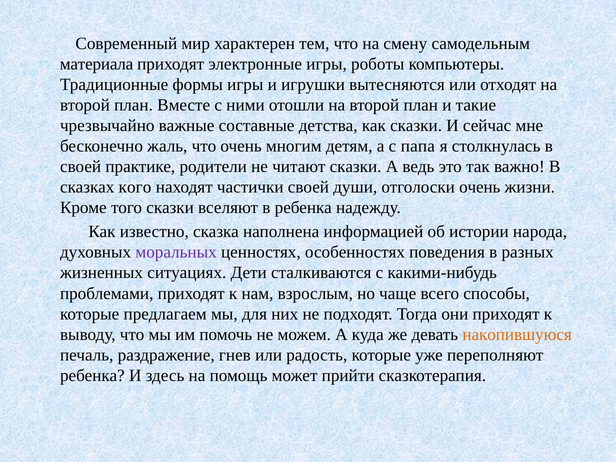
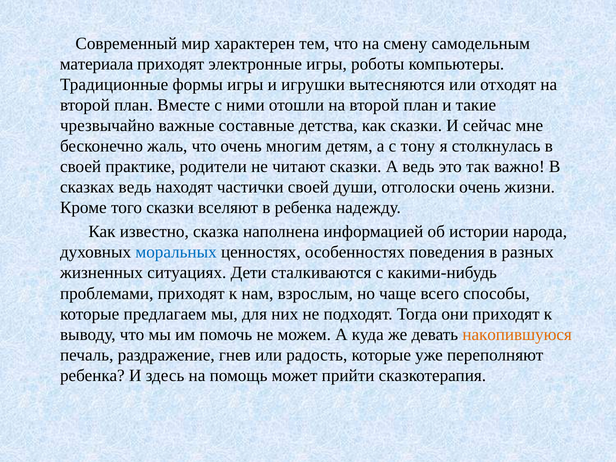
папа: папа -> тону
сказках кого: кого -> ведь
моральных colour: purple -> blue
